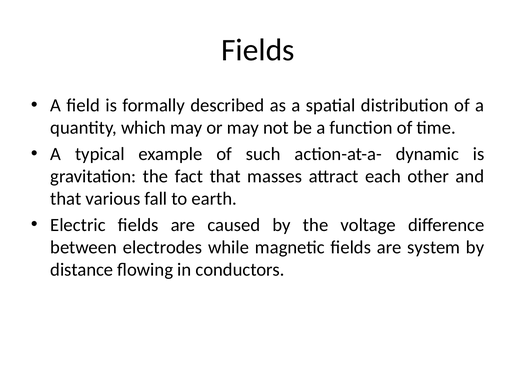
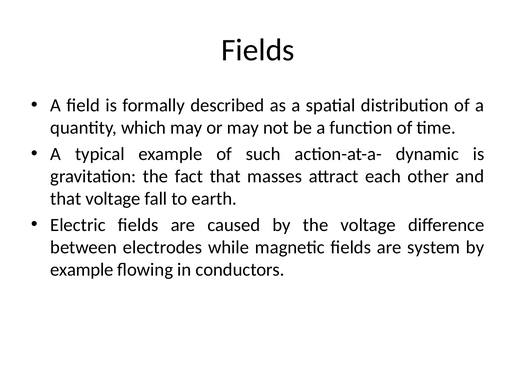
that various: various -> voltage
distance at (82, 270): distance -> example
